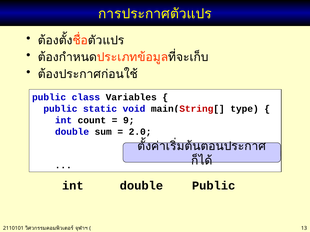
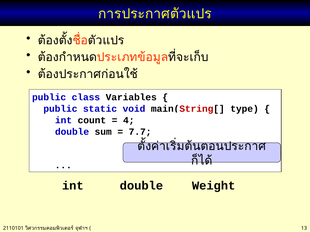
9: 9 -> 4
2.0: 2.0 -> 7.7
double Public: Public -> Weight
